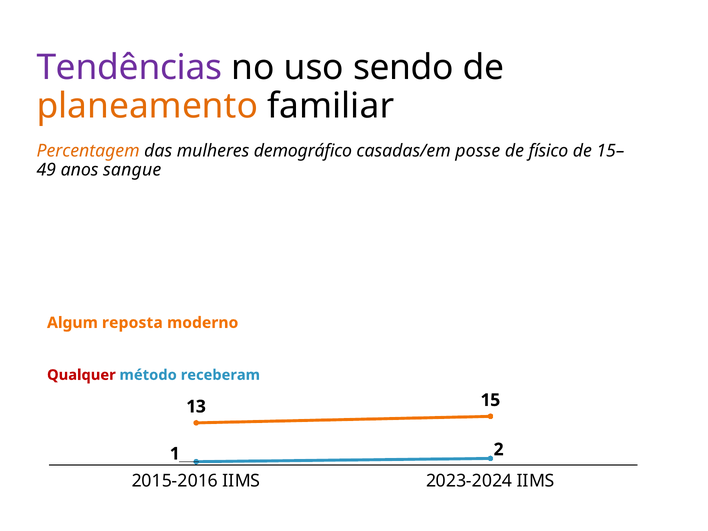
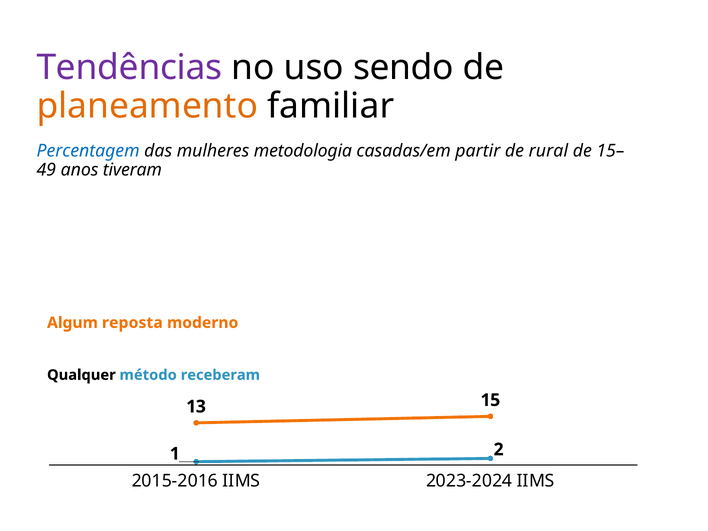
Percentagem colour: orange -> blue
demográfico: demográfico -> metodologia
posse: posse -> partir
físico: físico -> rural
sangue: sangue -> tiveram
Qualquer colour: red -> black
